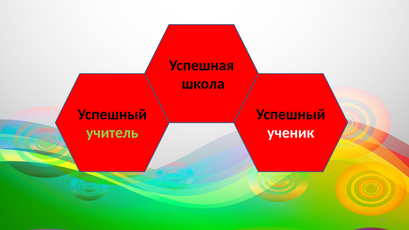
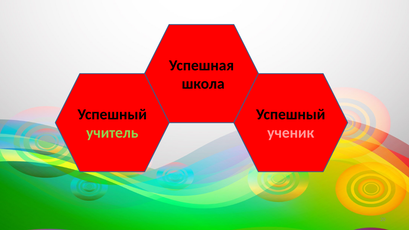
ученик colour: white -> pink
